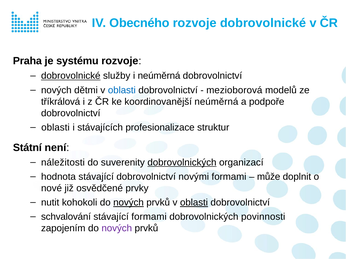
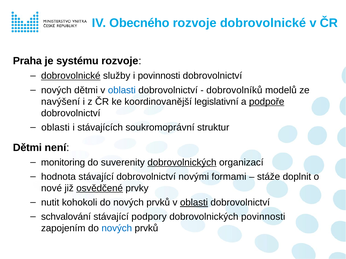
i neúměrná: neúměrná -> povinnosti
mezioborová: mezioborová -> dobrovolníků
tříkrálová: tříkrálová -> navýšení
koordinovanější neúměrná: neúměrná -> legislativní
podpoře underline: none -> present
profesionalizace: profesionalizace -> soukromoprávní
Státní at (27, 148): Státní -> Dětmi
náležitosti: náležitosti -> monitoring
může: může -> stáže
osvědčené underline: none -> present
nových at (128, 203) underline: present -> none
stávající formami: formami -> podpory
nových at (117, 229) colour: purple -> blue
